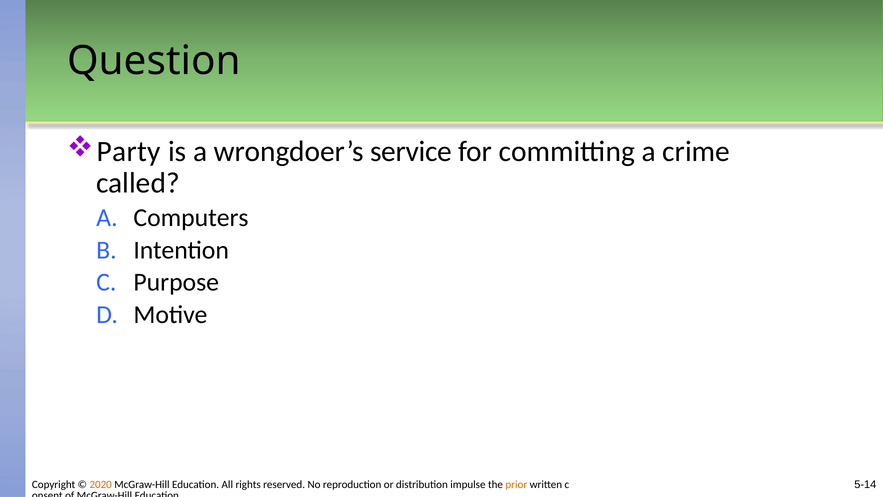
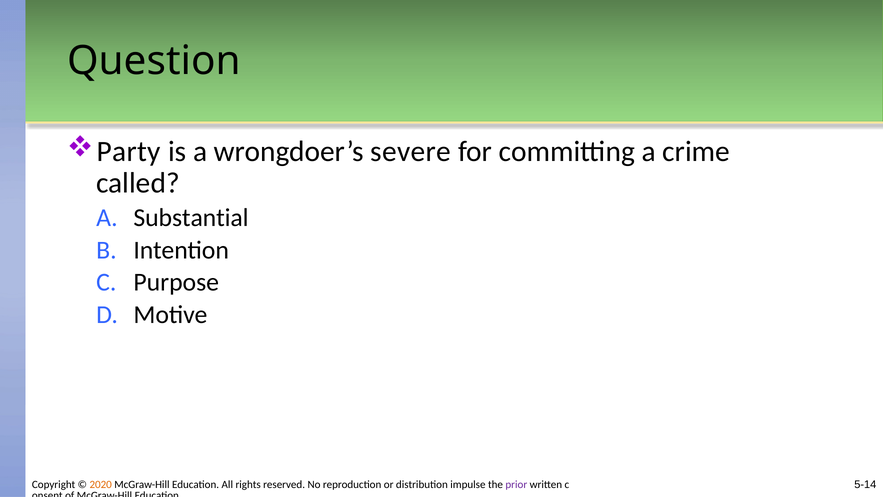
service: service -> severe
Computers: Computers -> Substantial
prior colour: orange -> purple
